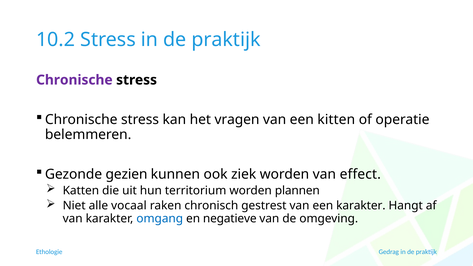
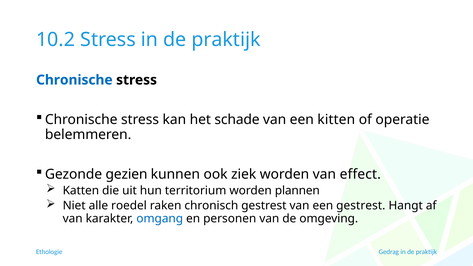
Chronische at (74, 80) colour: purple -> blue
vragen: vragen -> schade
vocaal: vocaal -> roedel
een karakter: karakter -> gestrest
negatieve: negatieve -> personen
